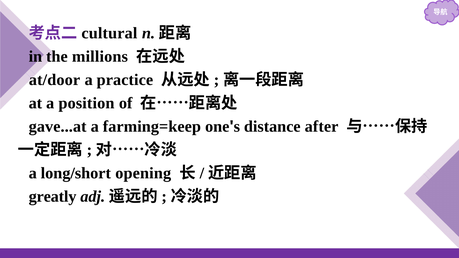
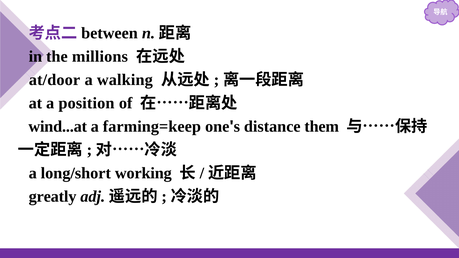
cultural: cultural -> between
practice: practice -> walking
gave...at: gave...at -> wind...at
after: after -> them
opening: opening -> working
